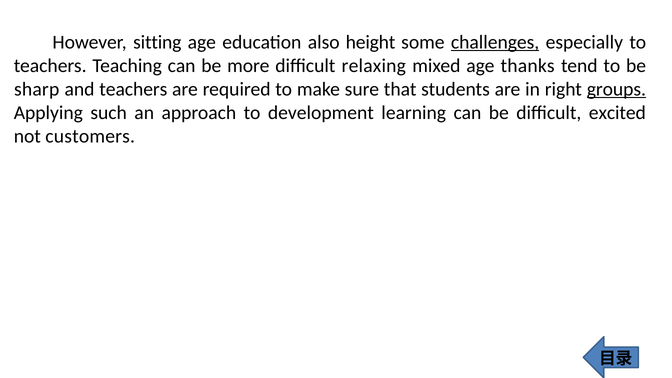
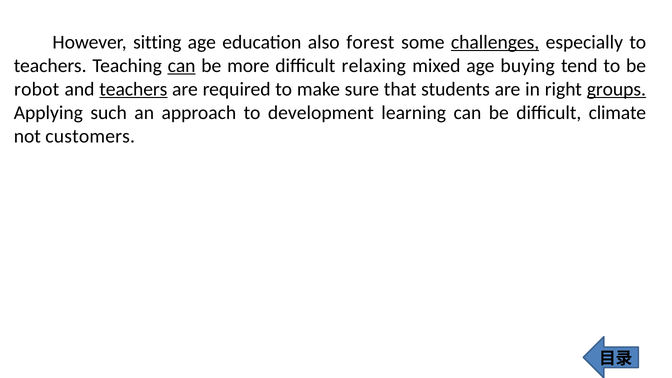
height: height -> forest
can at (182, 66) underline: none -> present
thanks: thanks -> buying
sharp: sharp -> robot
teachers at (133, 89) underline: none -> present
excited: excited -> climate
